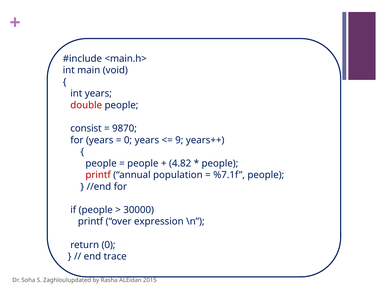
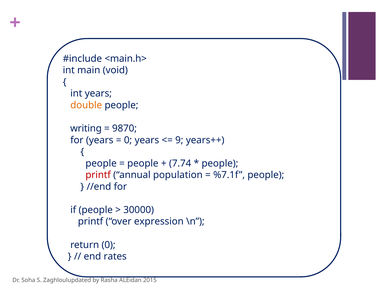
double colour: red -> orange
consist: consist -> writing
4.82: 4.82 -> 7.74
trace: trace -> rates
